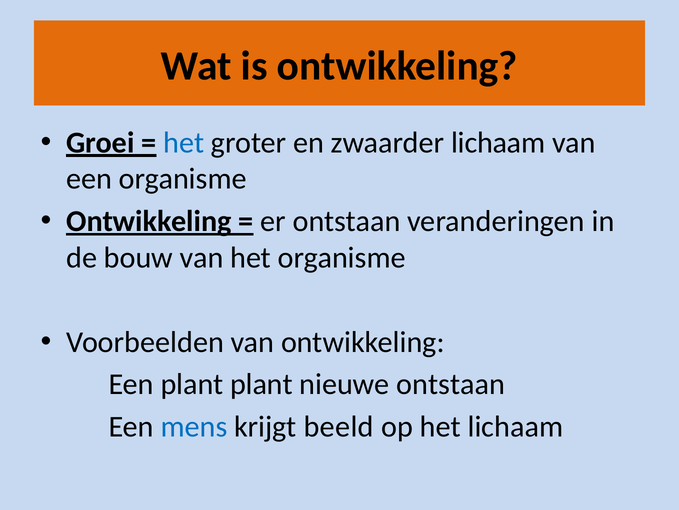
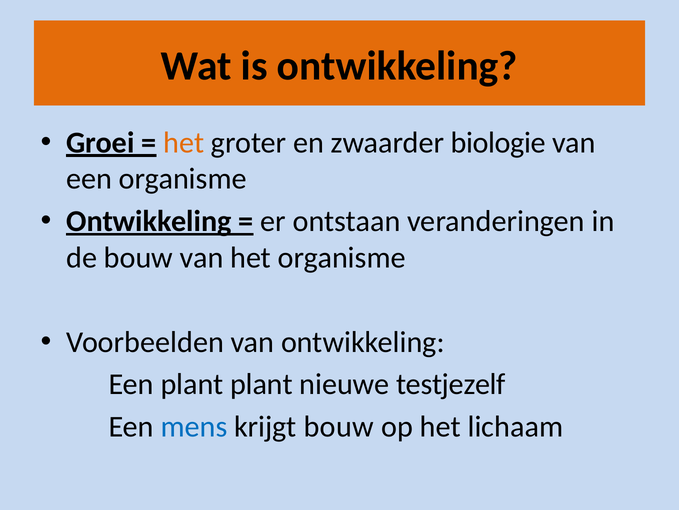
het at (184, 142) colour: blue -> orange
zwaarder lichaam: lichaam -> biologie
nieuwe ontstaan: ontstaan -> testjezelf
krijgt beeld: beeld -> bouw
